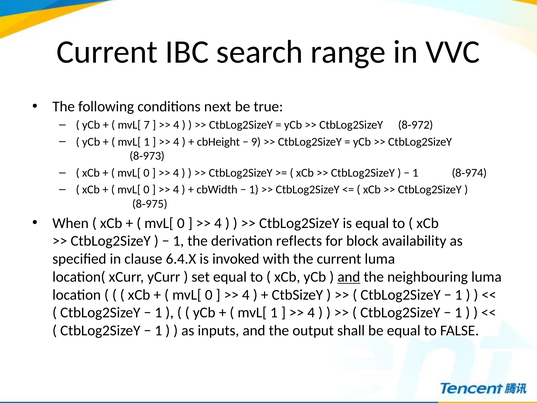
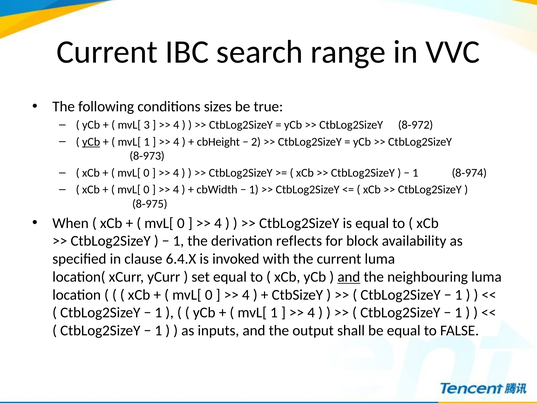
next: next -> sizes
7: 7 -> 3
yCb at (91, 142) underline: none -> present
9: 9 -> 2
